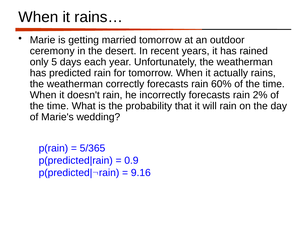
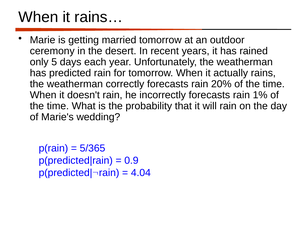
60%: 60% -> 20%
2%: 2% -> 1%
9.16: 9.16 -> 4.04
